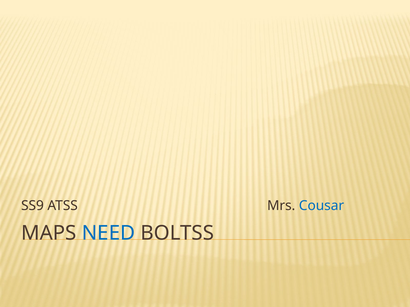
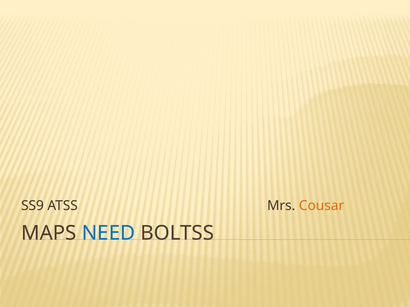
Cousar colour: blue -> orange
